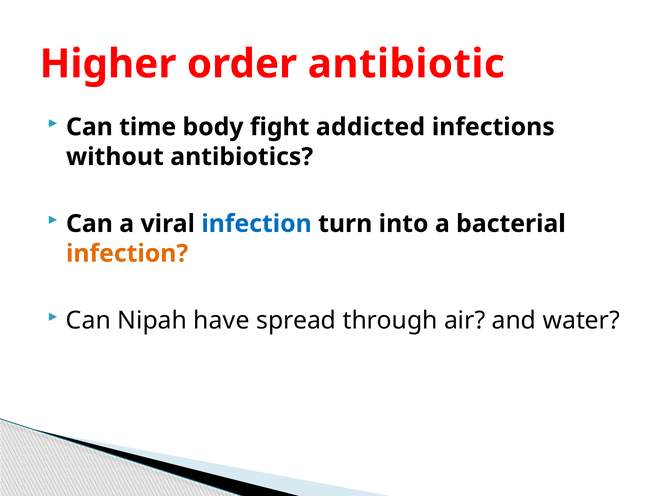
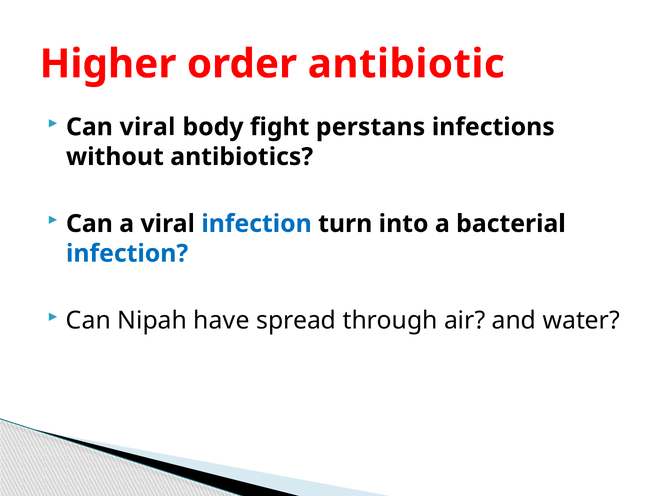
Can time: time -> viral
addicted: addicted -> perstans
infection at (127, 253) colour: orange -> blue
